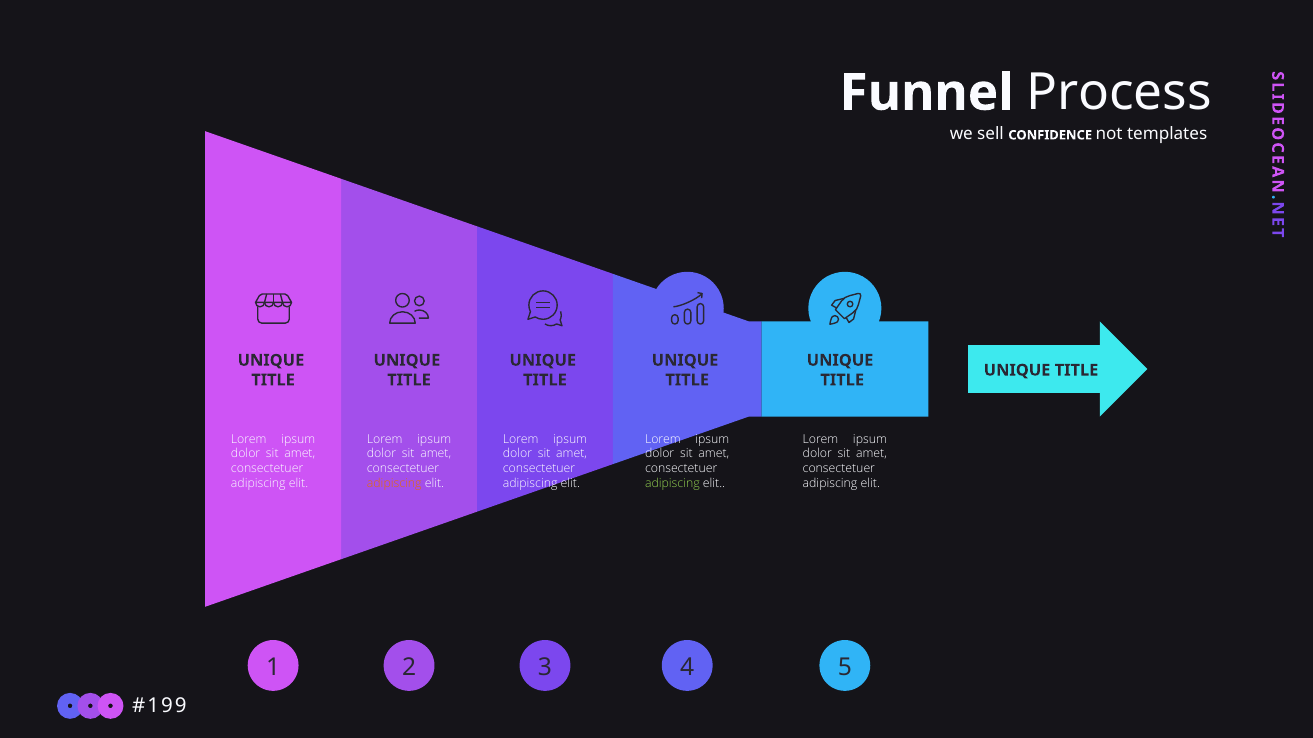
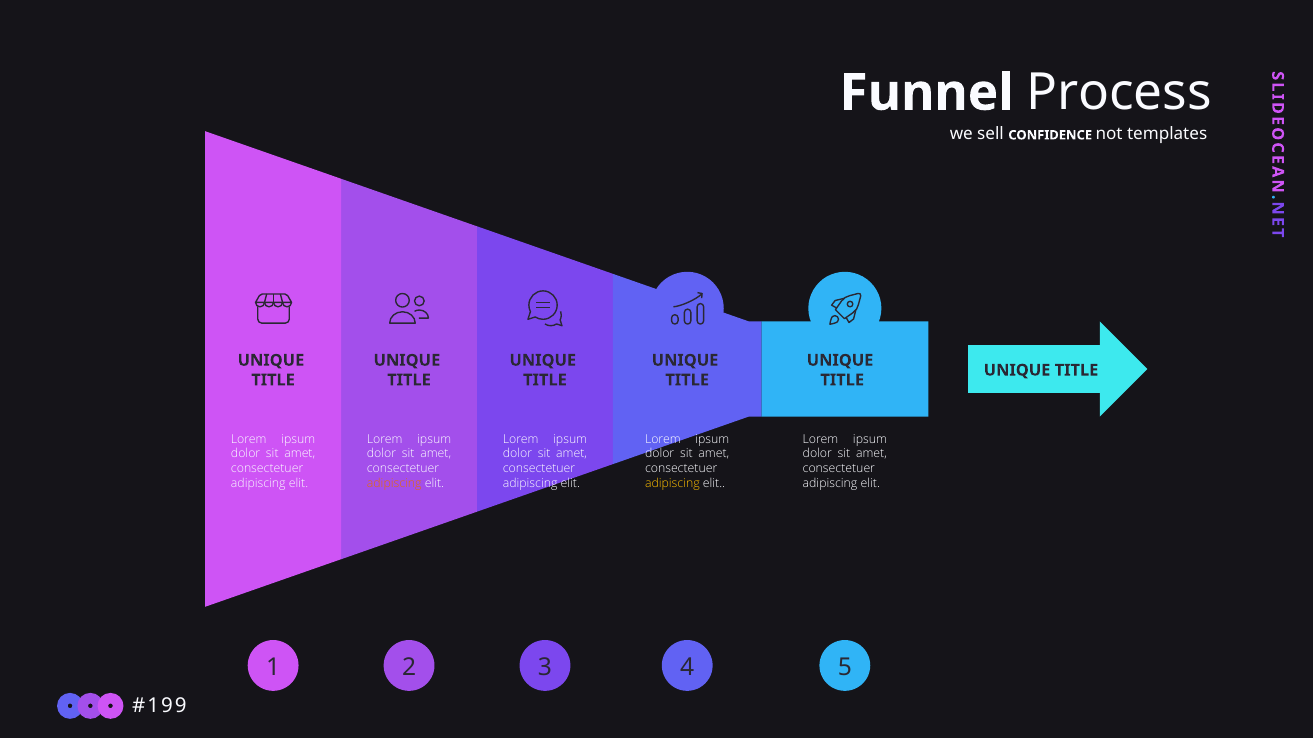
adipiscing at (672, 484) colour: light green -> yellow
